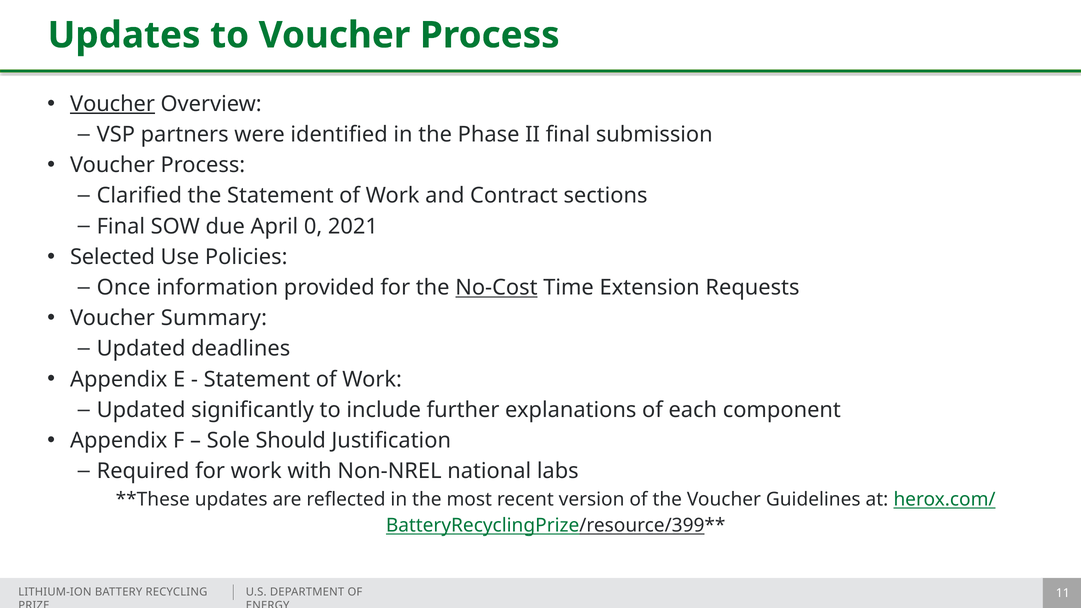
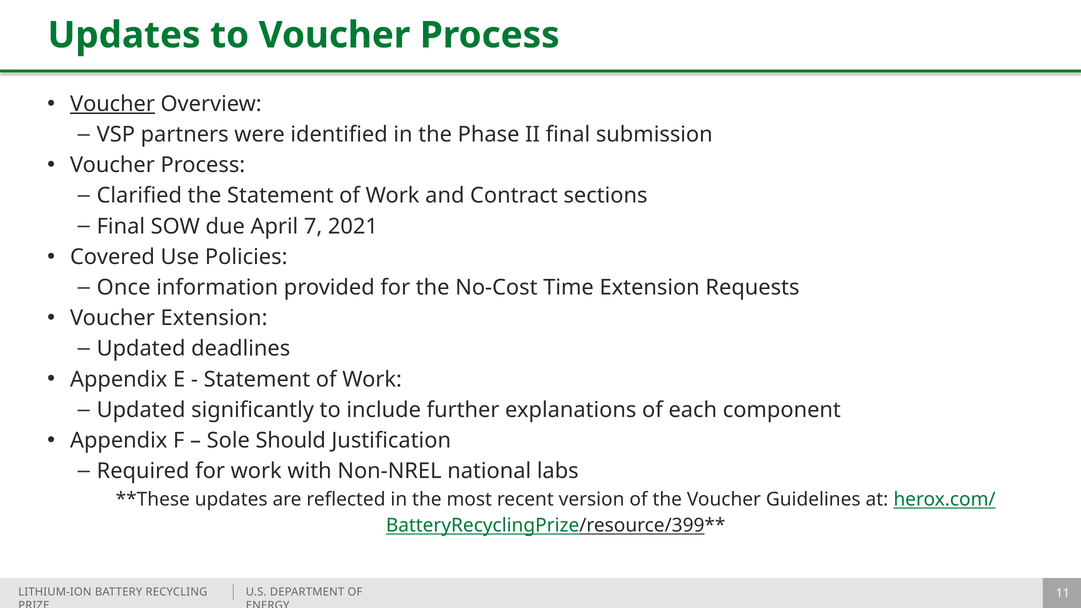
0: 0 -> 7
Selected: Selected -> Covered
No-Cost underline: present -> none
Voucher Summary: Summary -> Extension
